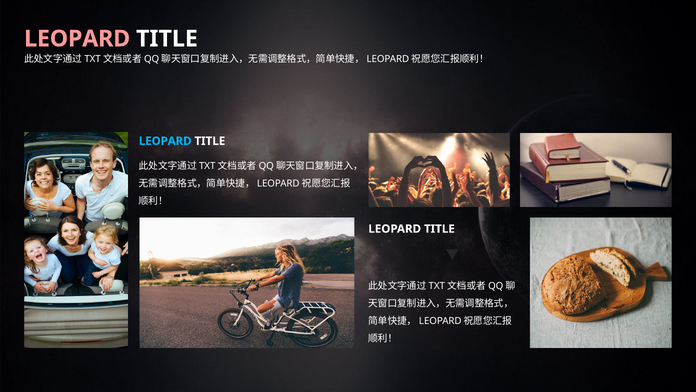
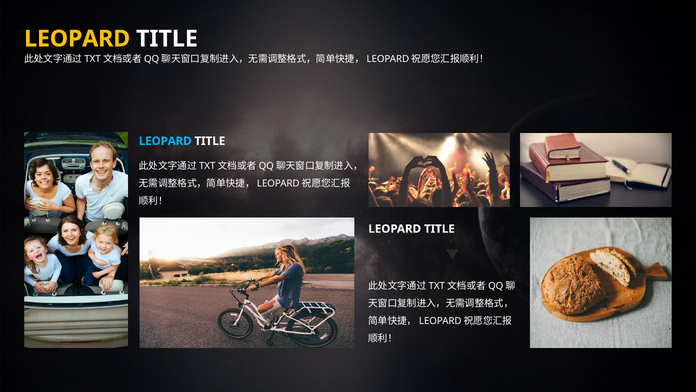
LEOPARD at (77, 39) colour: pink -> yellow
